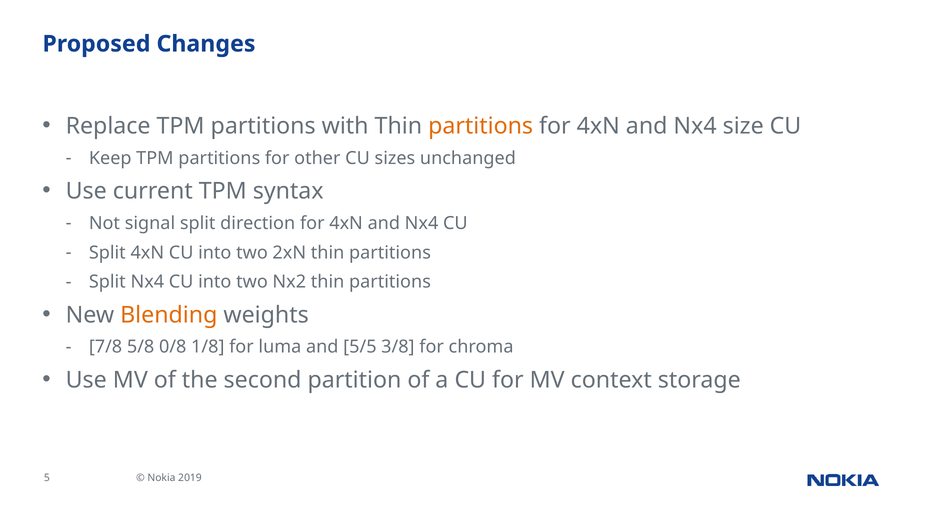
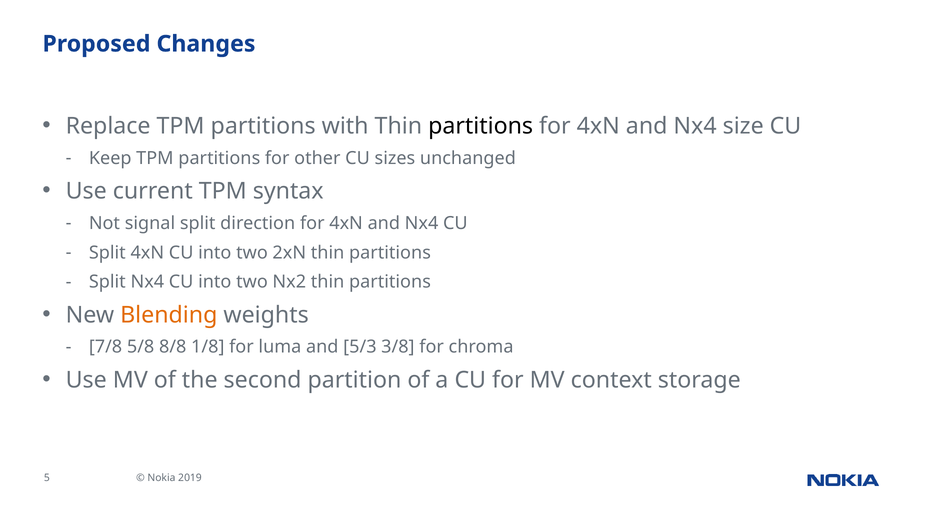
partitions at (481, 126) colour: orange -> black
0/8: 0/8 -> 8/8
5/5: 5/5 -> 5/3
